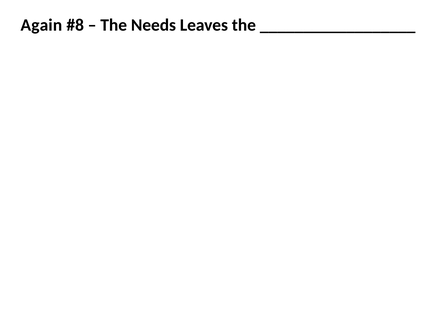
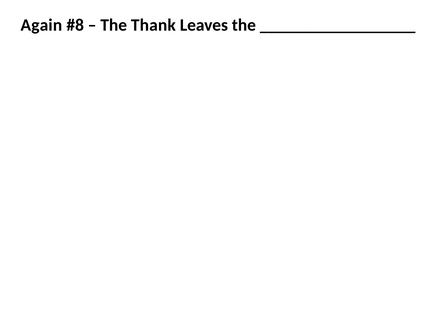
Needs: Needs -> Thank
